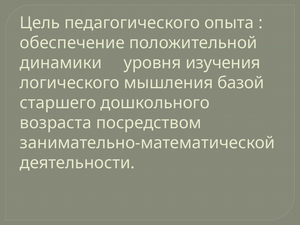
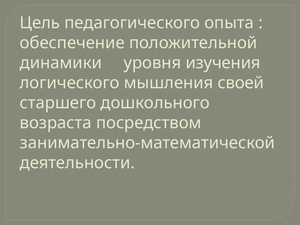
базой: базой -> своей
